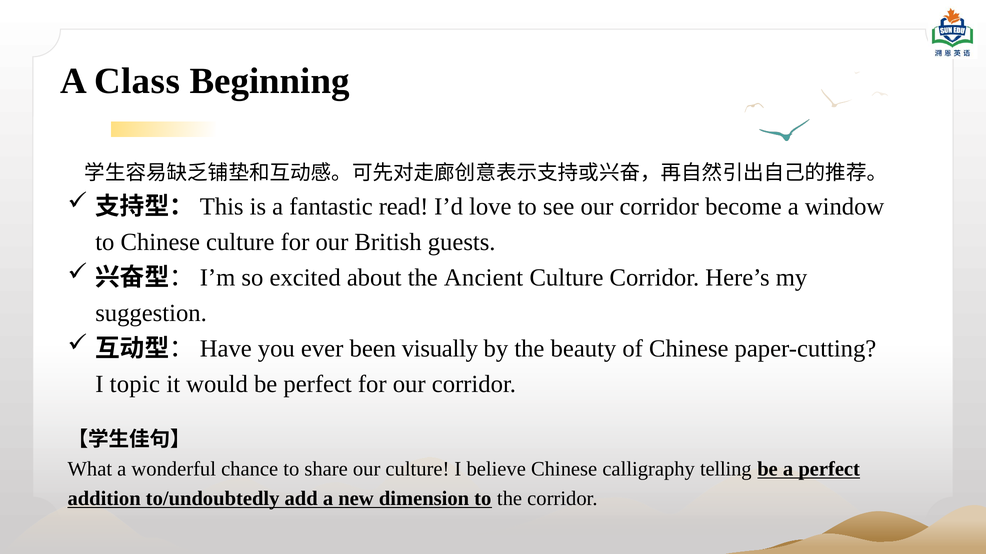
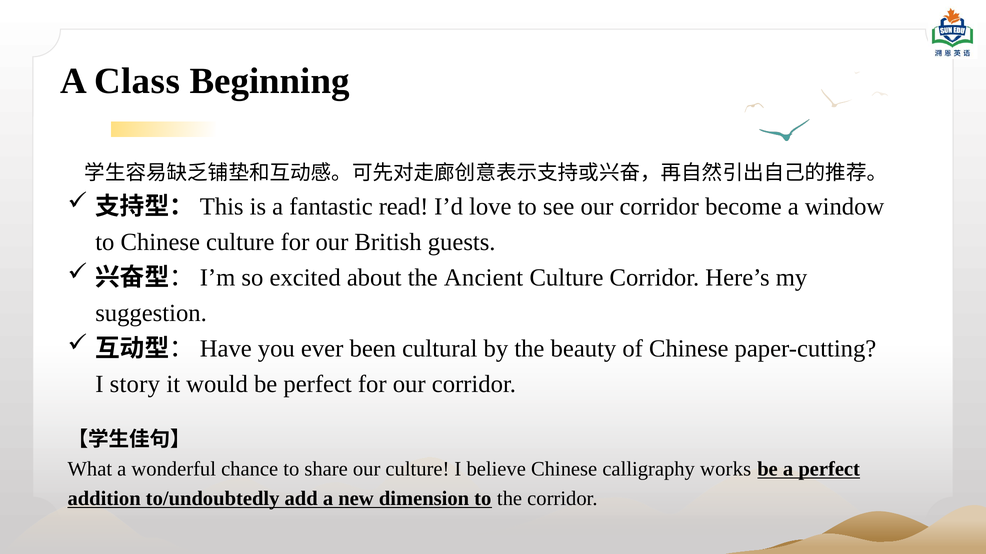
visually: visually -> cultural
topic: topic -> story
telling: telling -> works
